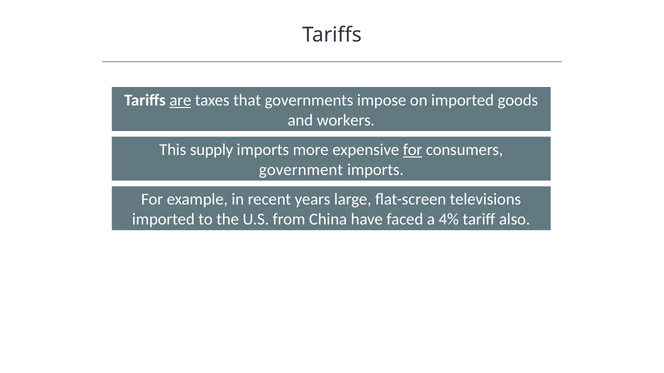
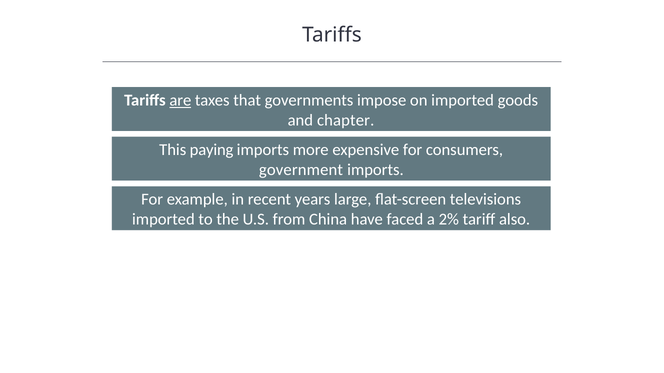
workers: workers -> chapter
supply: supply -> paying
for at (413, 150) underline: present -> none
4%: 4% -> 2%
